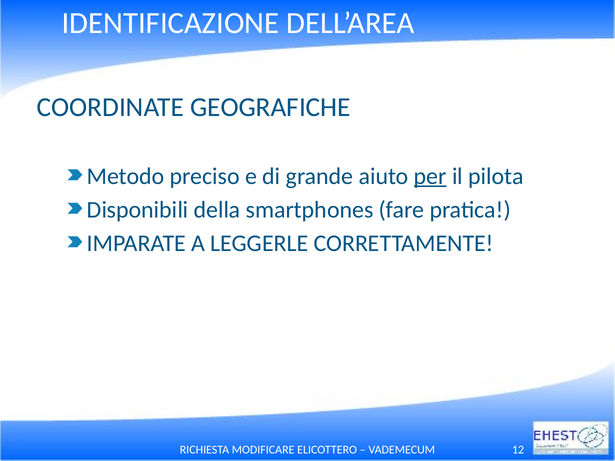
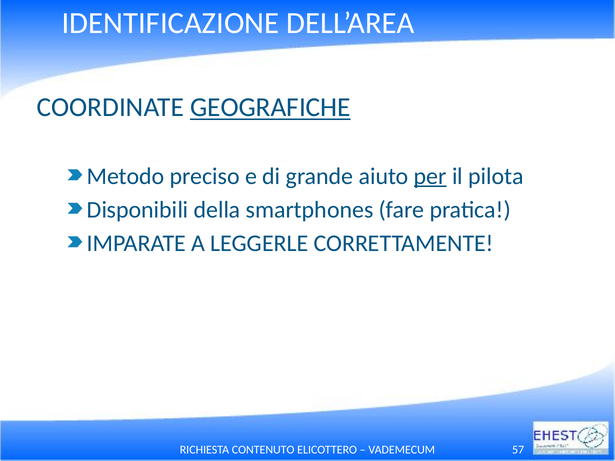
GEOGRAFICHE underline: none -> present
MODIFICARE: MODIFICARE -> CONTENUTO
12: 12 -> 57
